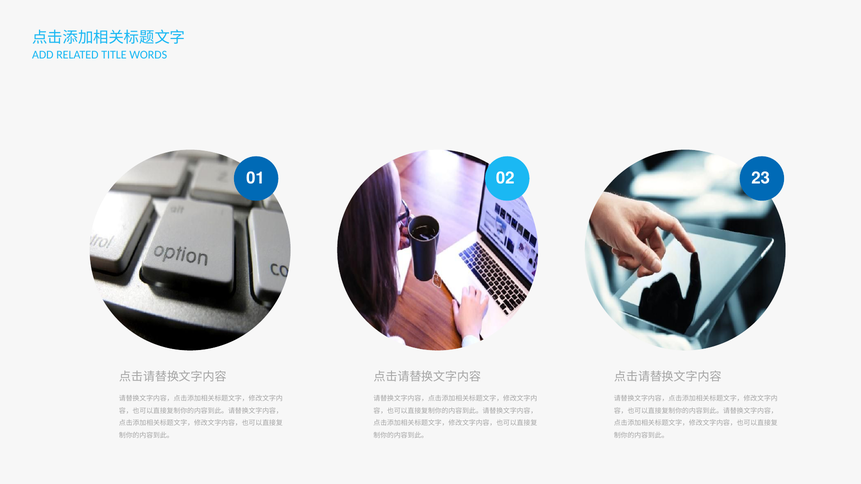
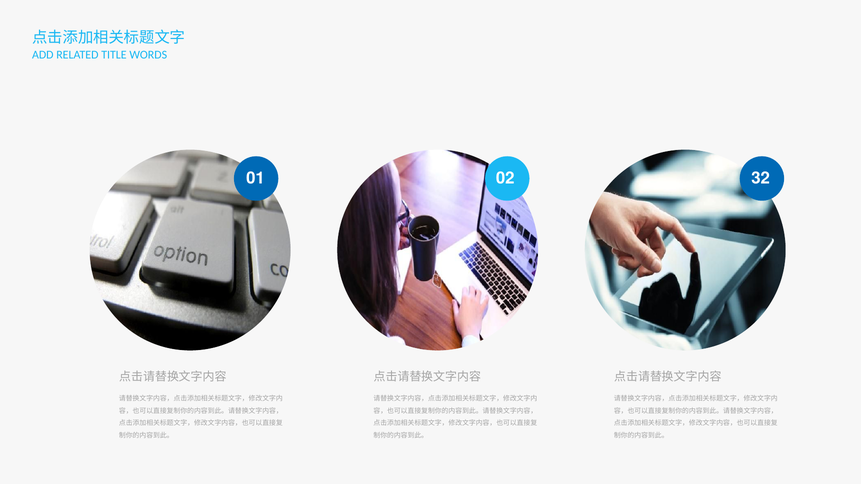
23: 23 -> 32
